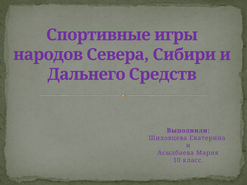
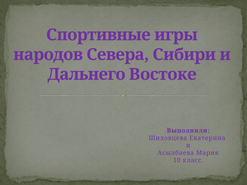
Средств: Средств -> Востоке
